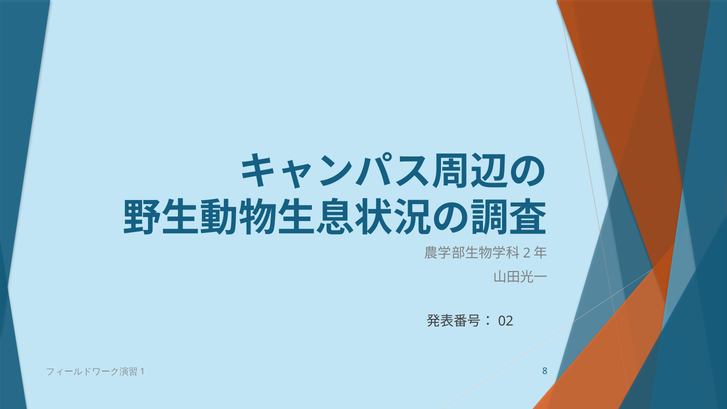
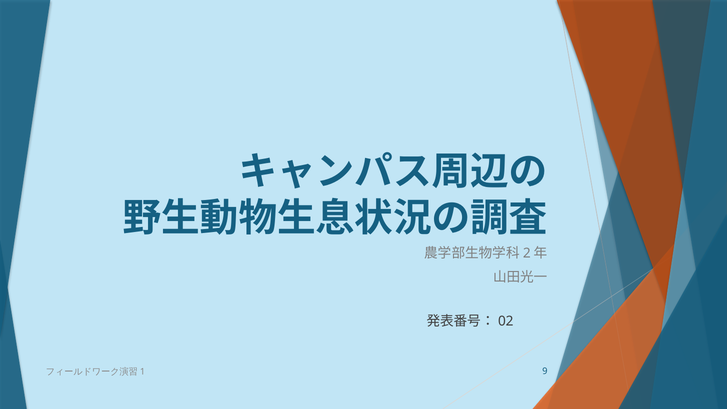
8: 8 -> 9
